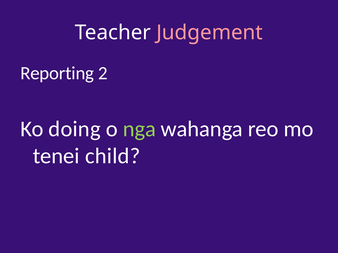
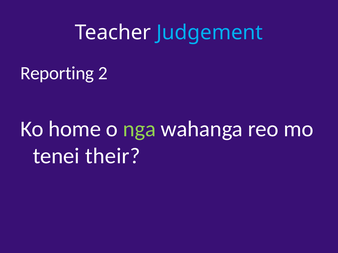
Judgement colour: pink -> light blue
doing: doing -> home
child: child -> their
